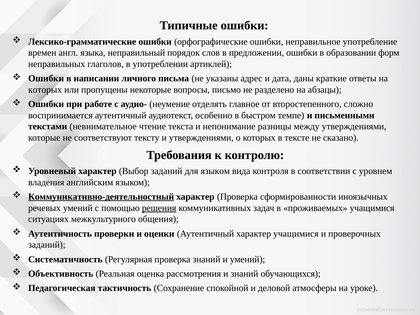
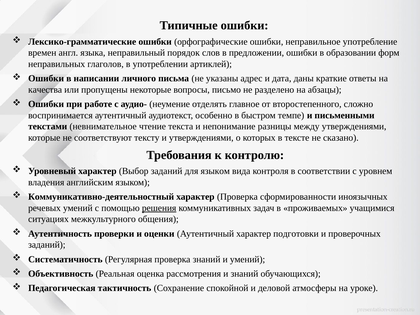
которых at (45, 90): которых -> качества
Коммуникативно-деятельностный underline: present -> none
характер учащимися: учащимися -> подготовки
